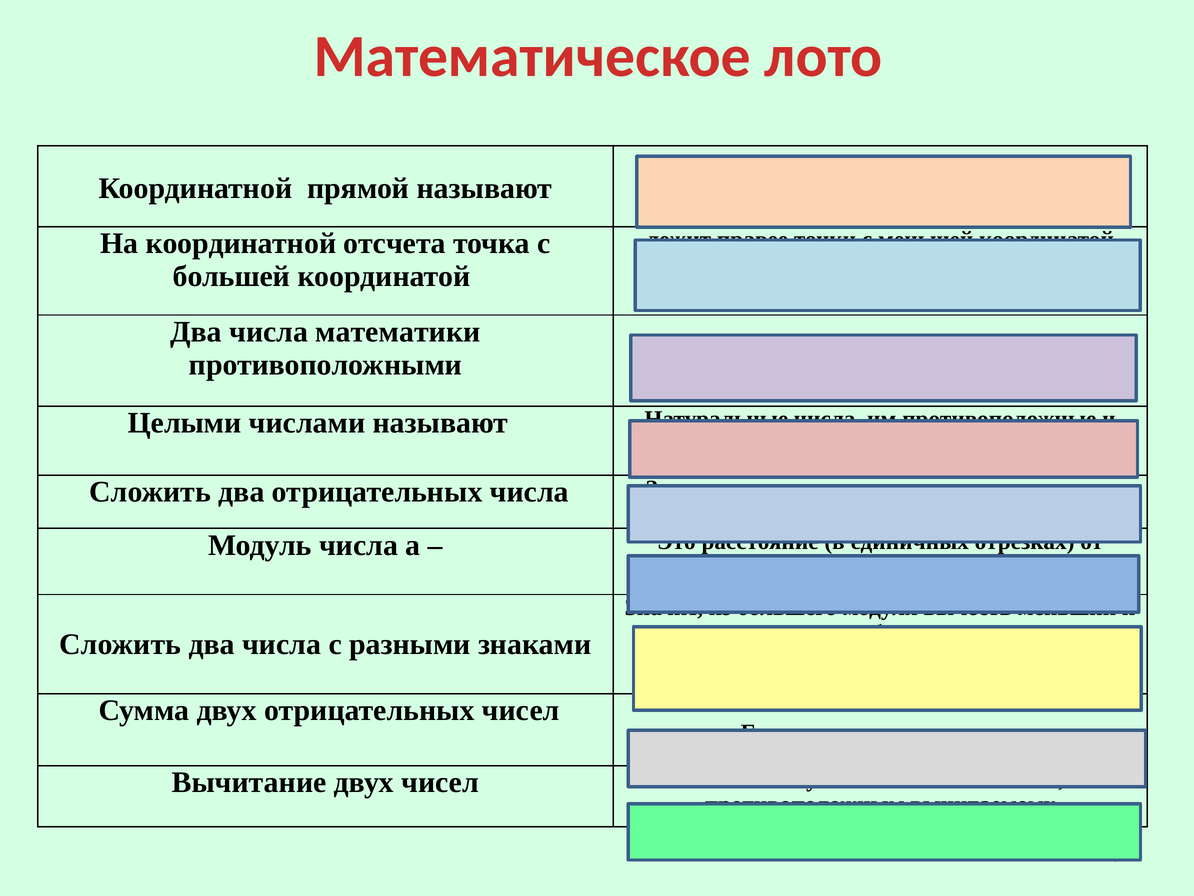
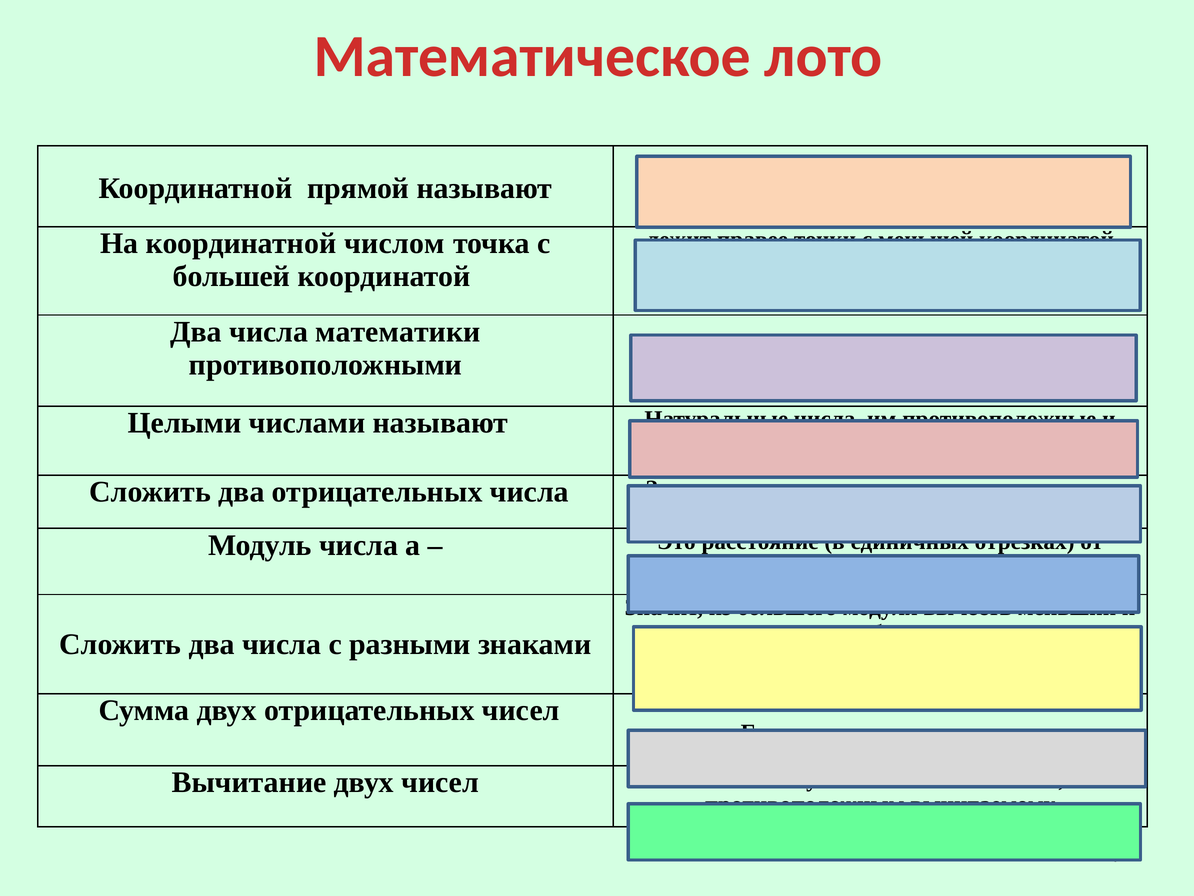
координатной отсчета: отсчета -> числом
